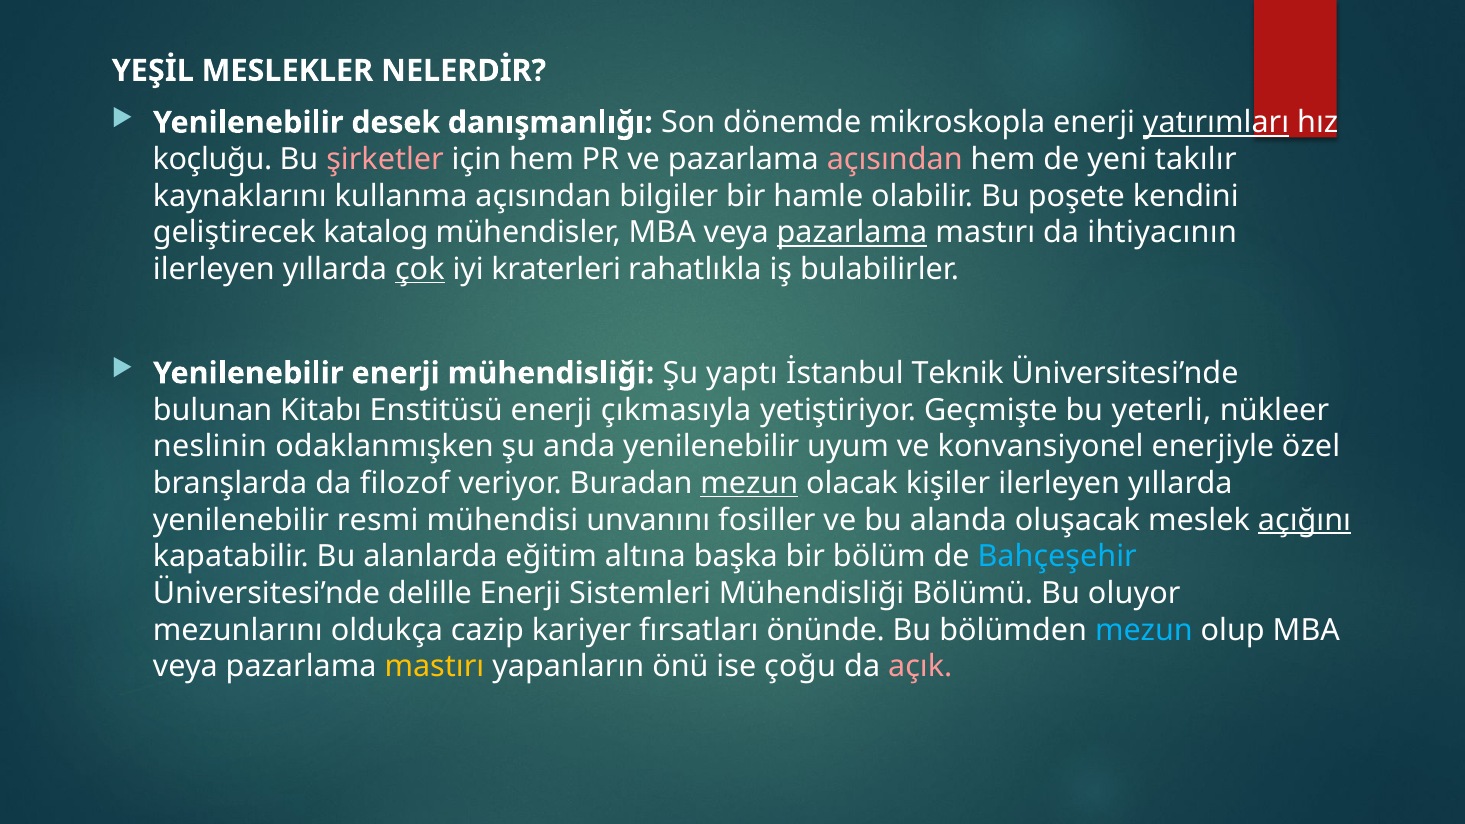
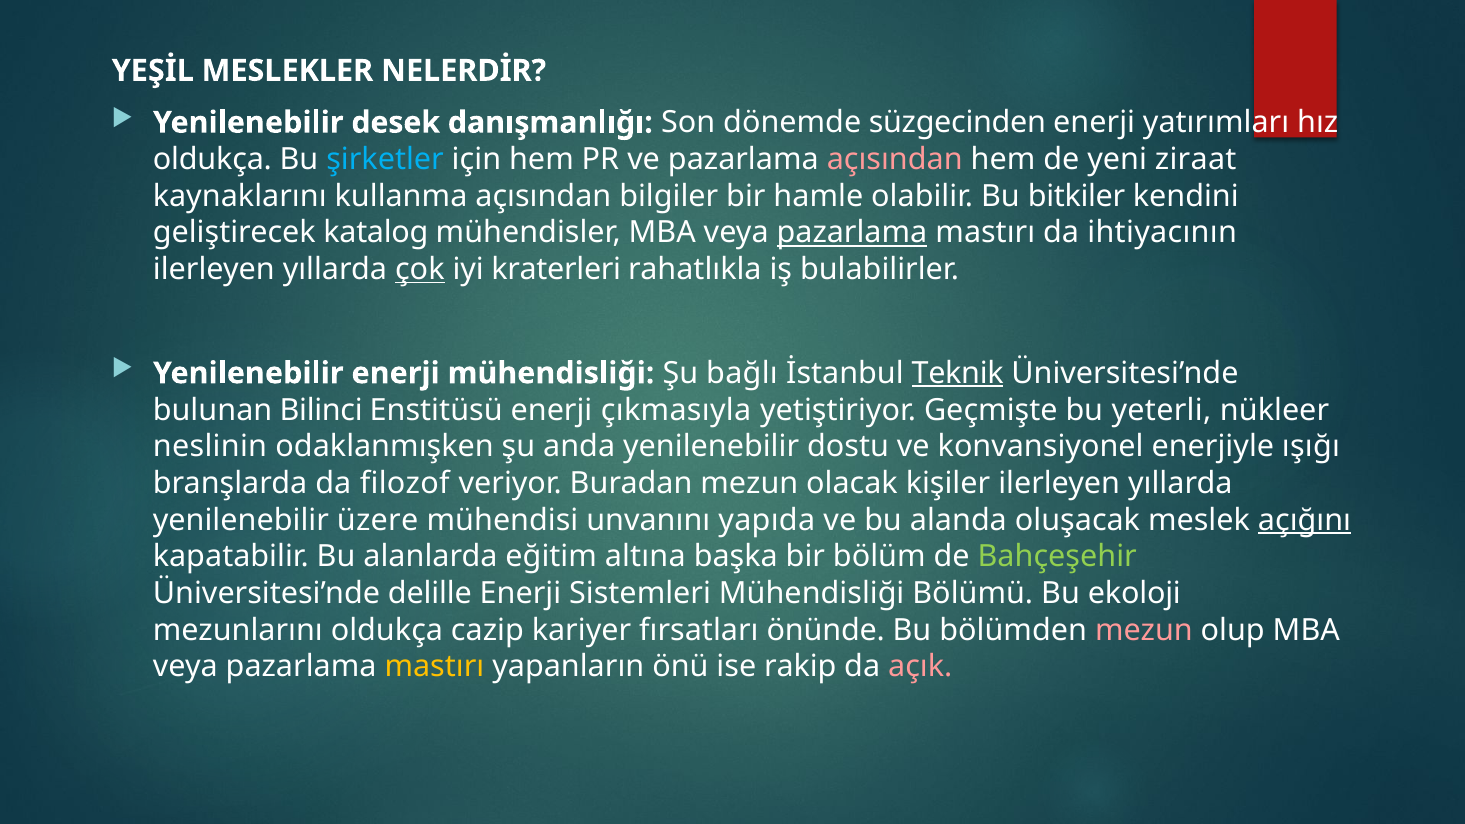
mikroskopla: mikroskopla -> süzgecinden
yatırımları underline: present -> none
koçluğu at (212, 159): koçluğu -> oldukça
şirketler colour: pink -> light blue
takılır: takılır -> ziraat
poşete: poşete -> bitkiler
yaptı: yaptı -> bağlı
Teknik underline: none -> present
Kitabı: Kitabı -> Bilinci
uyum: uyum -> dostu
özel: özel -> ışığı
mezun at (749, 483) underline: present -> none
resmi: resmi -> üzere
fosiller: fosiller -> yapıda
Bahçeşehir colour: light blue -> light green
oluyor: oluyor -> ekoloji
mezun at (1144, 630) colour: light blue -> pink
çoğu: çoğu -> rakip
